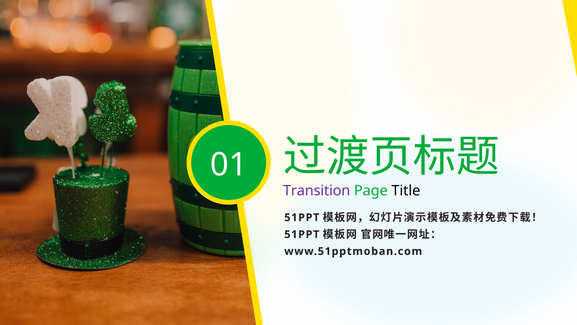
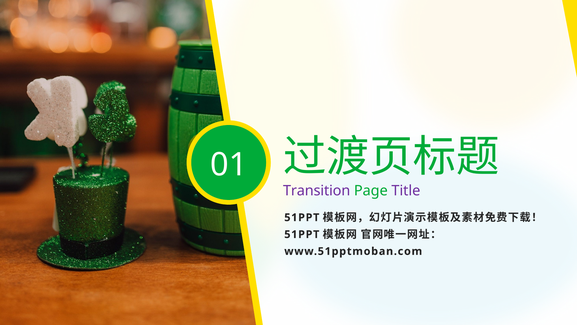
Title colour: black -> purple
